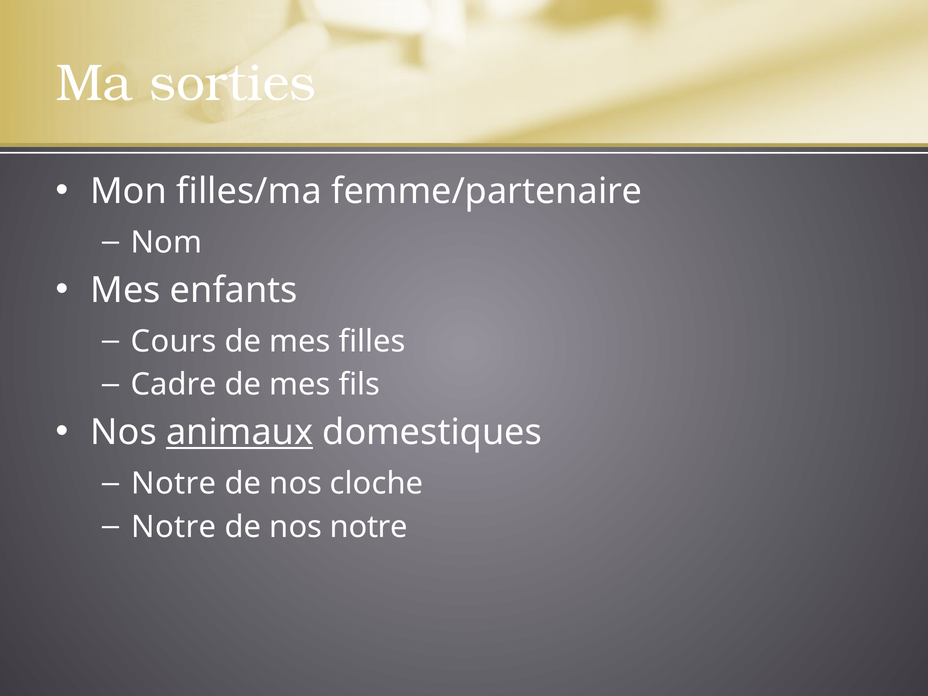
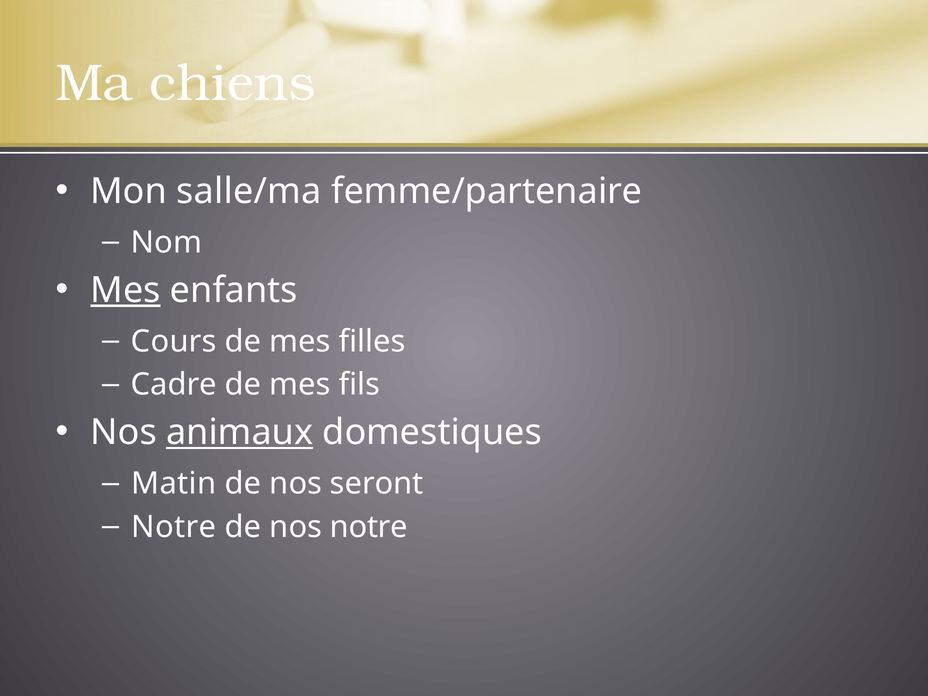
sorties: sorties -> chiens
filles/ma: filles/ma -> salle/ma
Mes at (125, 290) underline: none -> present
Notre at (174, 484): Notre -> Matin
cloche: cloche -> seront
